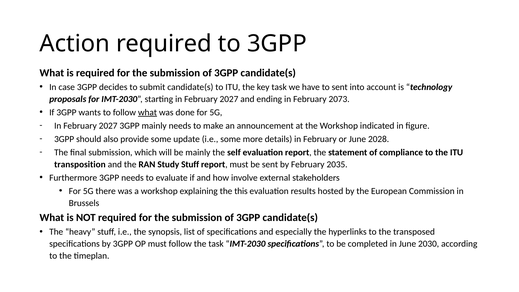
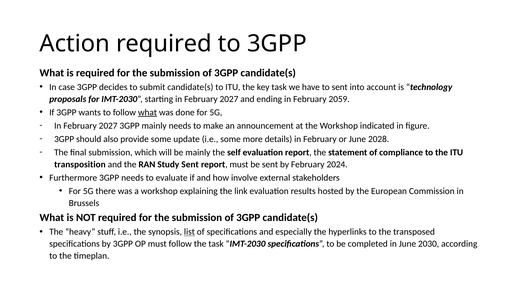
2073: 2073 -> 2059
Study Stuff: Stuff -> Sent
2035: 2035 -> 2024
this: this -> link
list underline: none -> present
